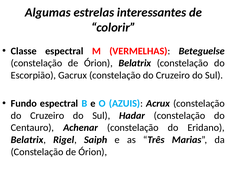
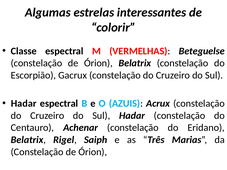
Fundo at (24, 104): Fundo -> Hadar
